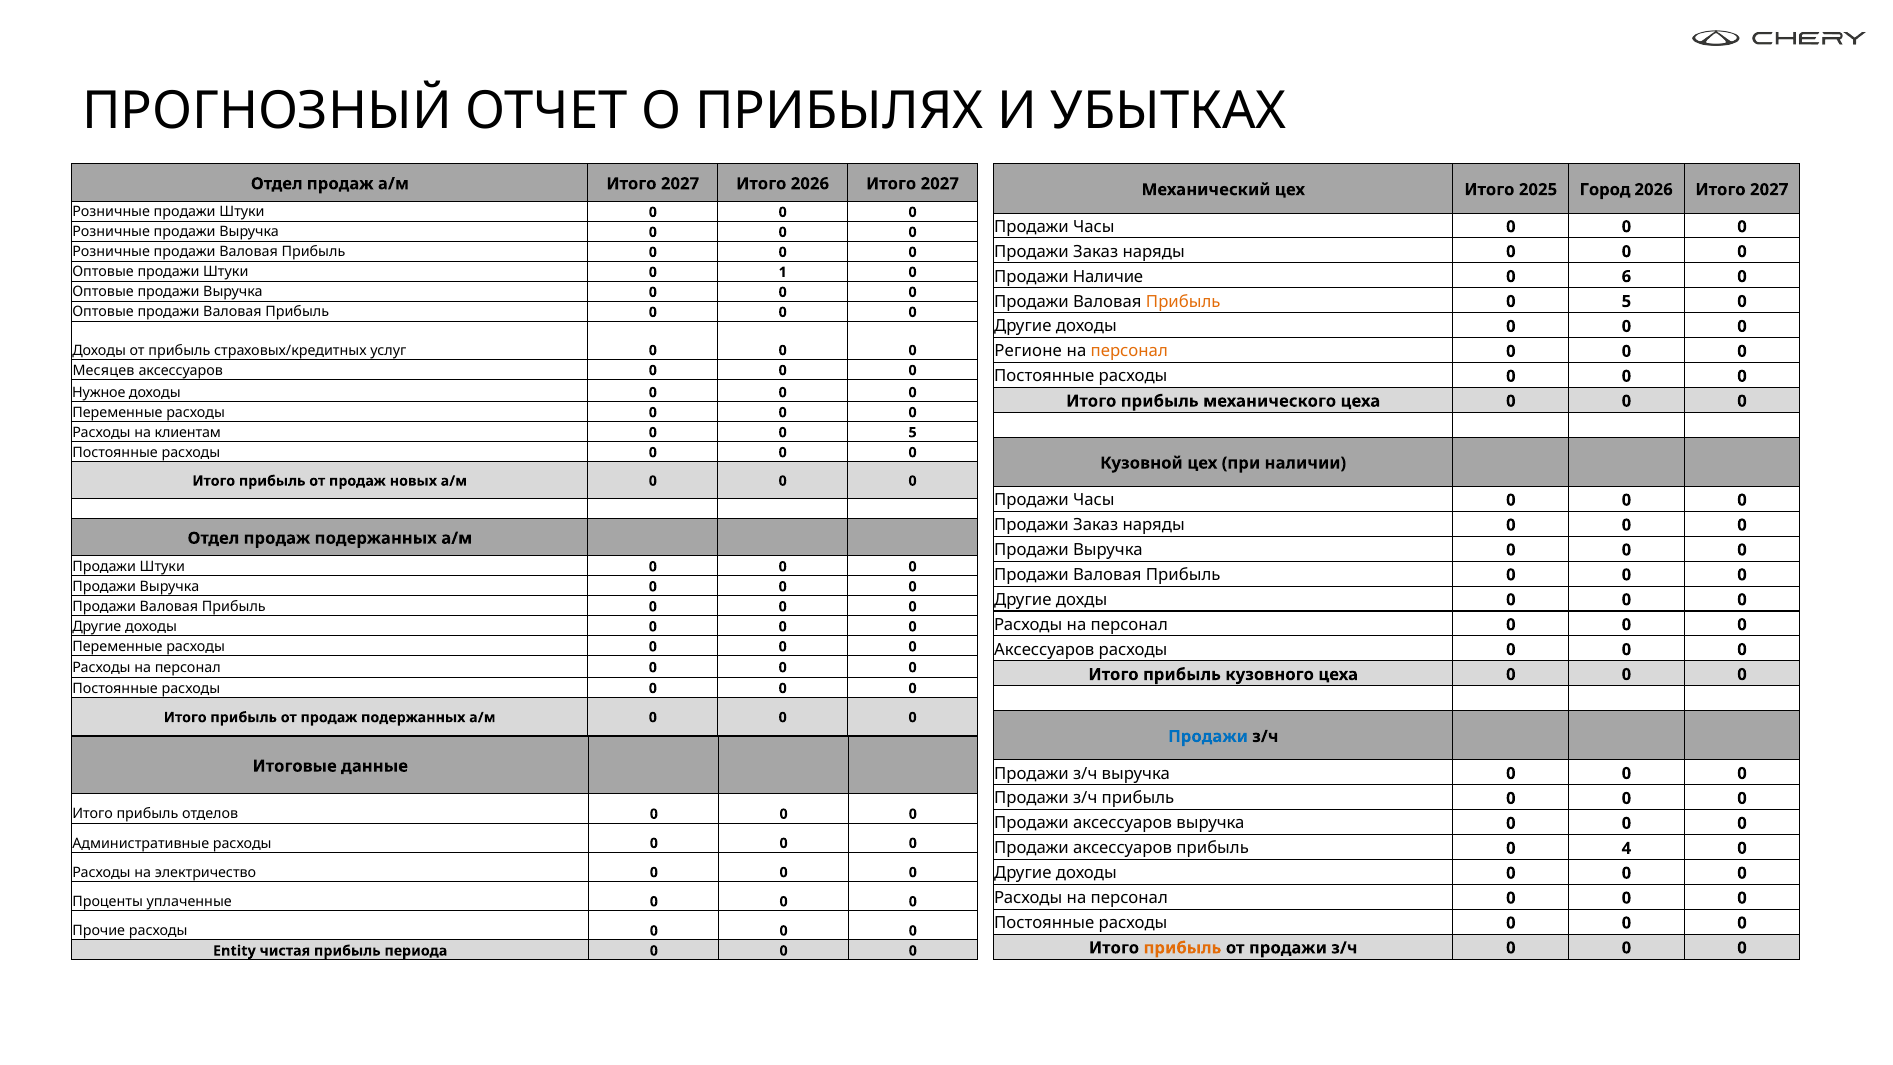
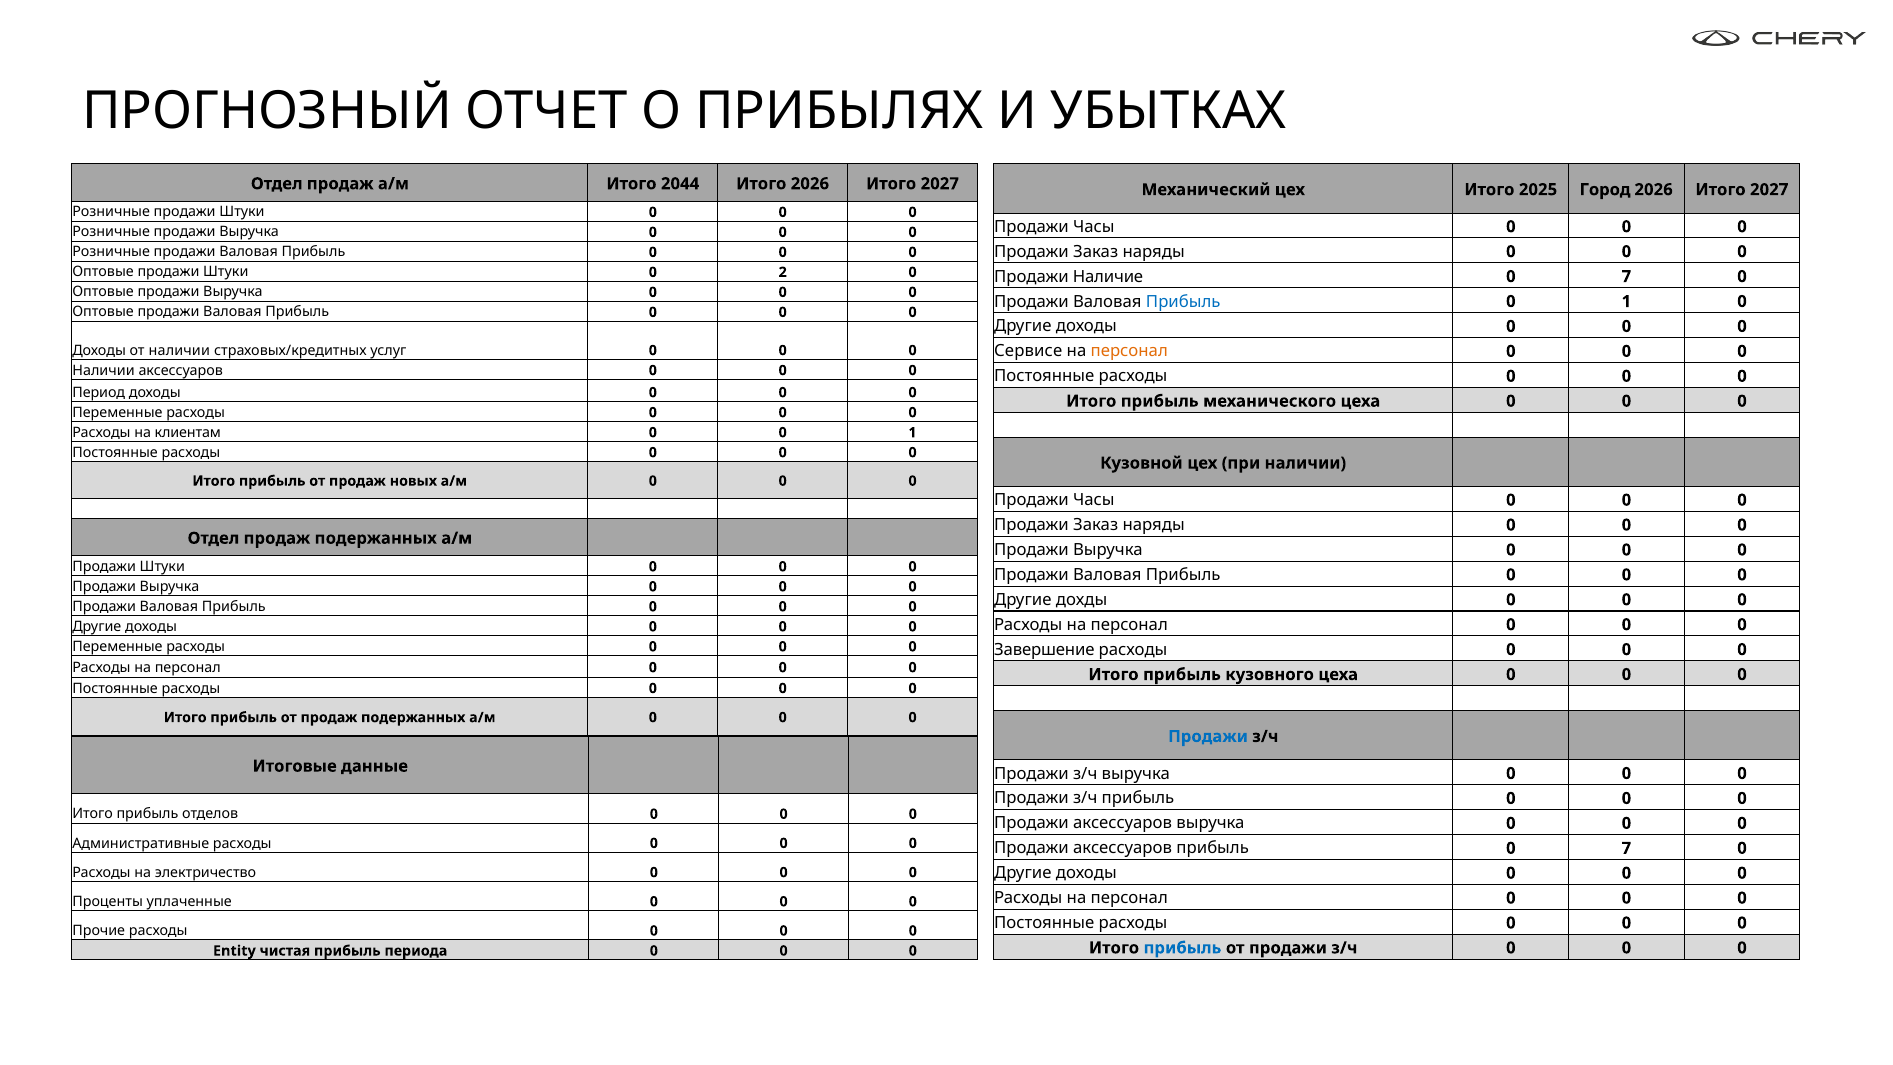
а/м Итого 2027: 2027 -> 2044
1: 1 -> 2
6 at (1626, 277): 6 -> 7
Прибыль at (1183, 301) colour: orange -> blue
5 at (1626, 301): 5 -> 1
от прибыль: прибыль -> наличии
Регионе: Регионе -> Сервисе
Месяцев at (103, 370): Месяцев -> Наличии
Нужное: Нужное -> Период
0 0 5: 5 -> 1
Аксессуаров at (1044, 649): Аксессуаров -> Завершение
прибыль 0 4: 4 -> 7
прибыль at (1182, 948) colour: orange -> blue
